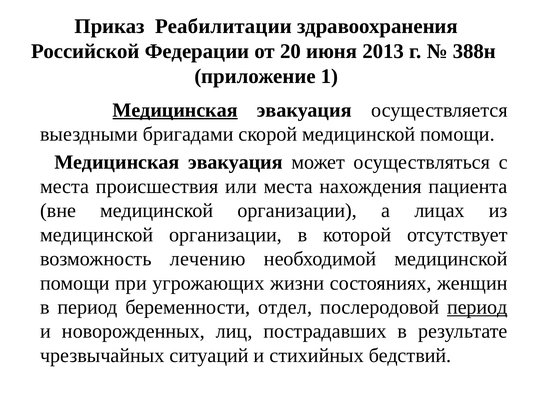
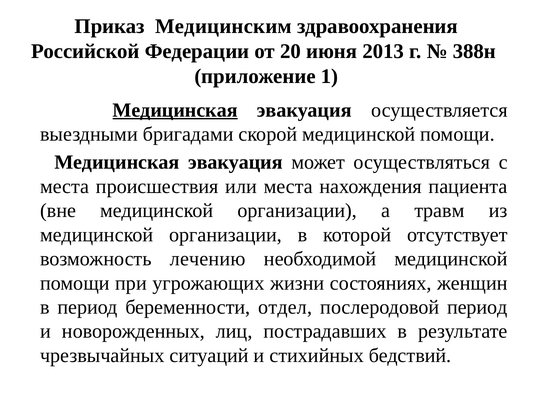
Реабилитации: Реабилитации -> Медицинским
лицах: лицах -> травм
период at (477, 307) underline: present -> none
